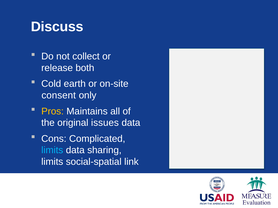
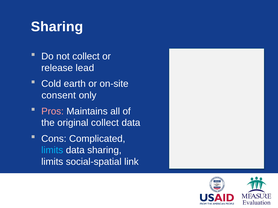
Discuss at (57, 27): Discuss -> Sharing
both: both -> lead
Pros colour: yellow -> pink
original issues: issues -> collect
